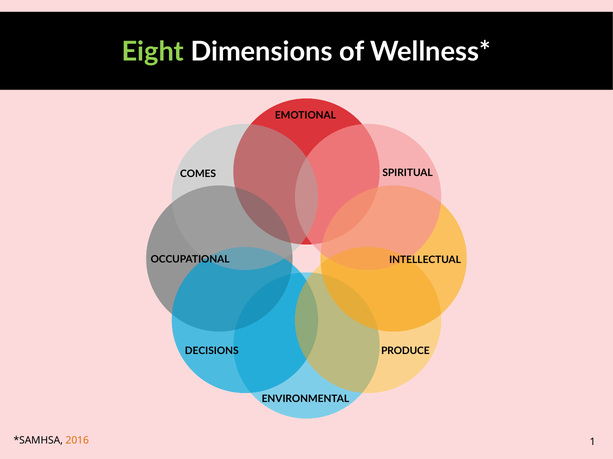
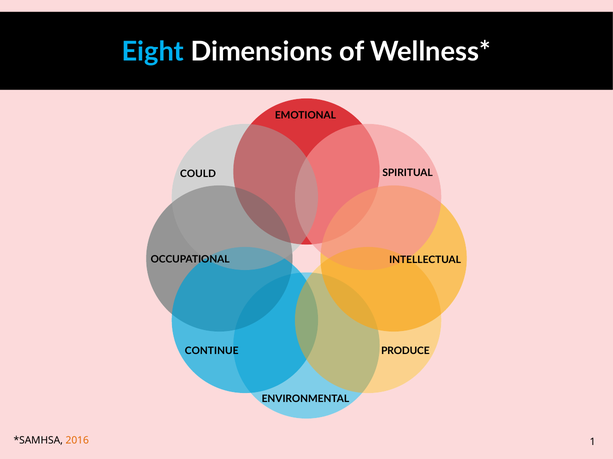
Eight colour: light green -> light blue
COMES: COMES -> COULD
DECISIONS: DECISIONS -> CONTINUE
